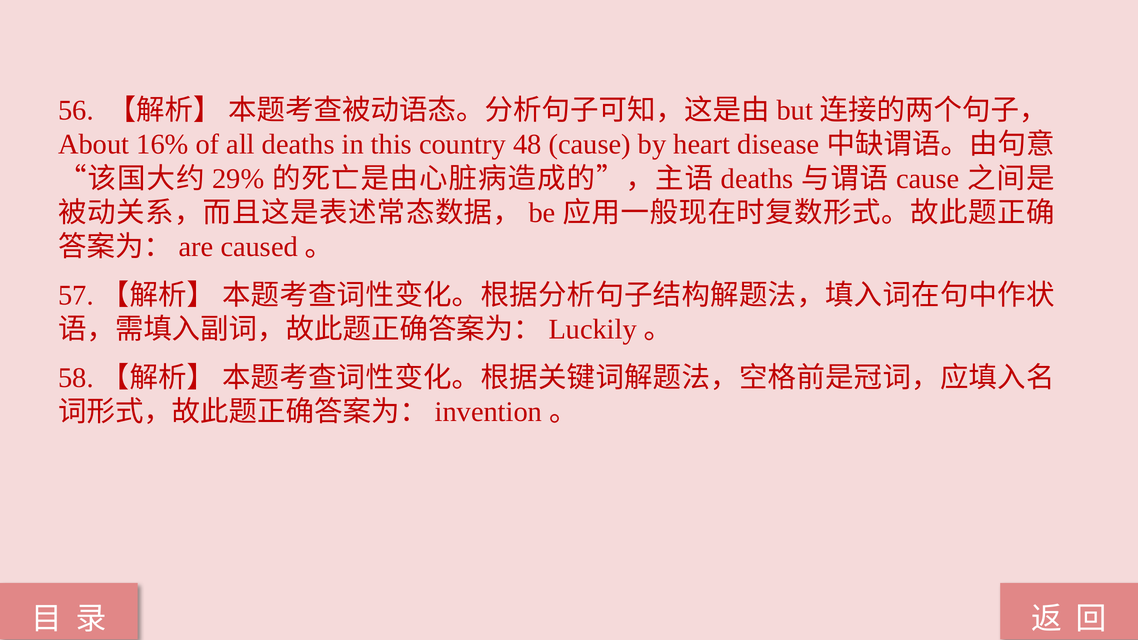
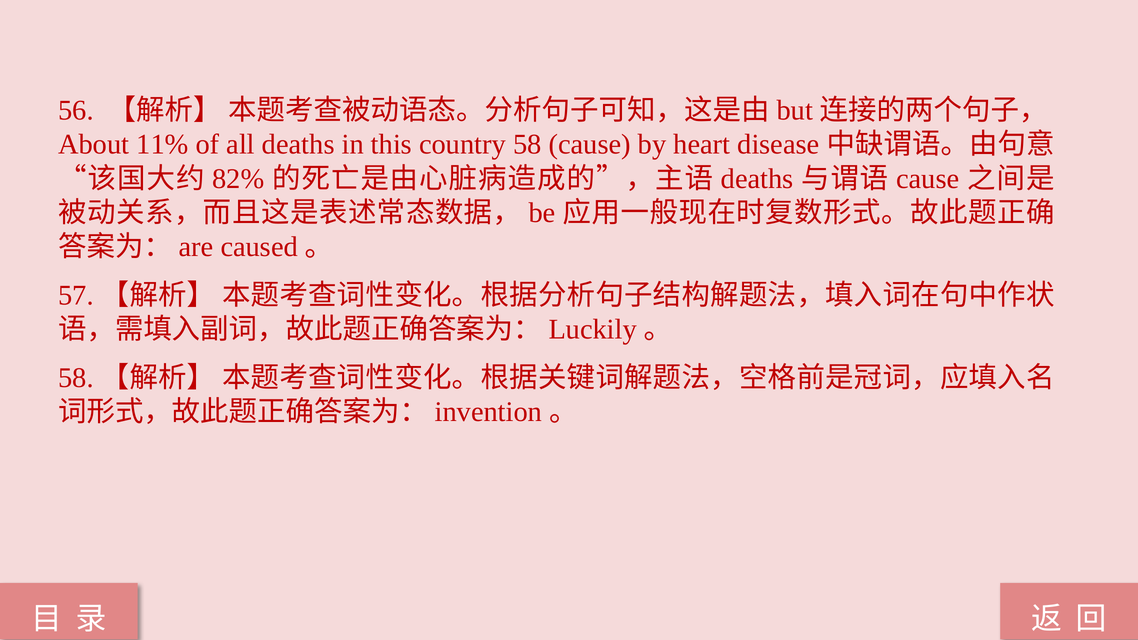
16%: 16% -> 11%
48: 48 -> 58
29%: 29% -> 82%
